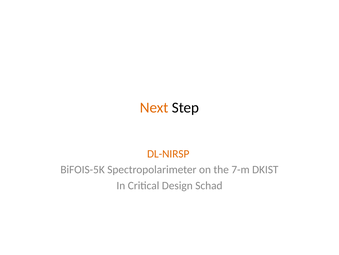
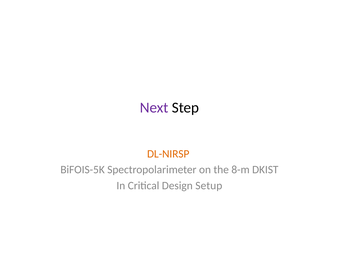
Next colour: orange -> purple
7-m: 7-m -> 8-m
Schad: Schad -> Setup
